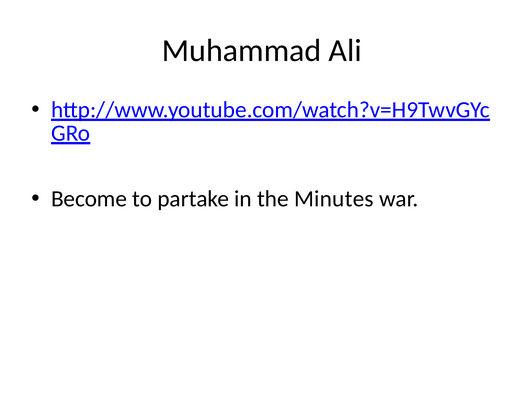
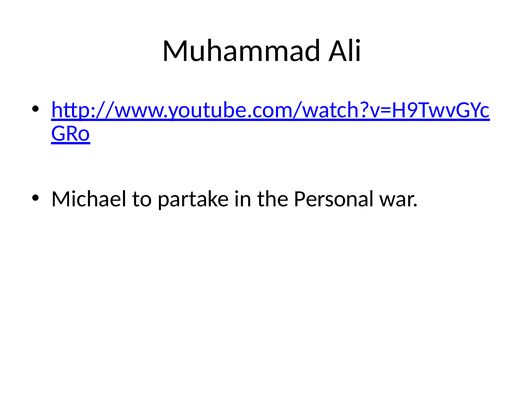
Become: Become -> Michael
Minutes: Minutes -> Personal
